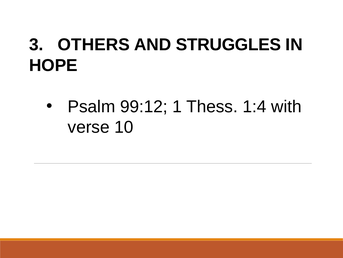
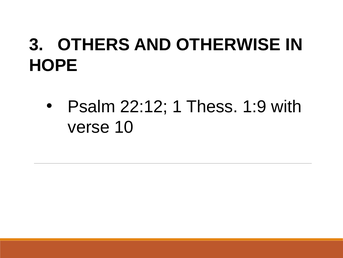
STRUGGLES: STRUGGLES -> OTHERWISE
99:12: 99:12 -> 22:12
1:4: 1:4 -> 1:9
